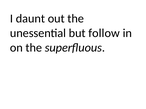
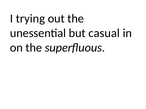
daunt: daunt -> trying
follow: follow -> casual
